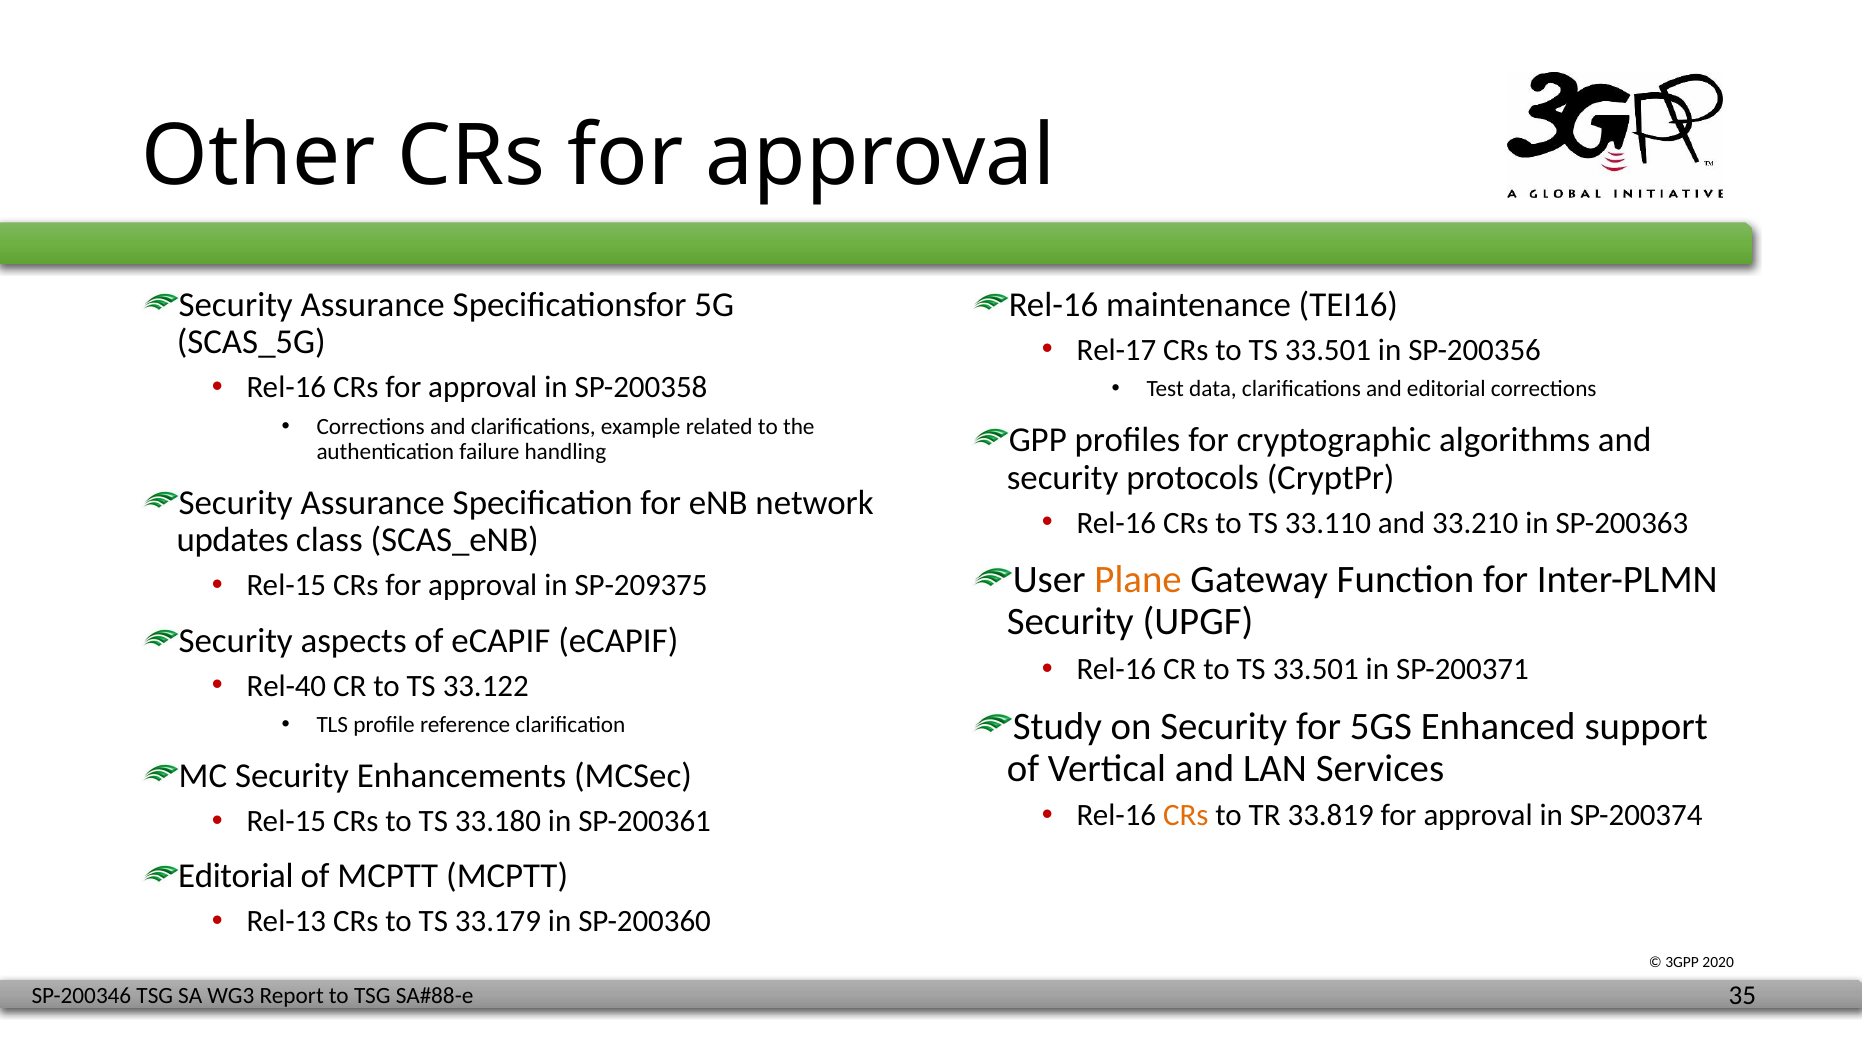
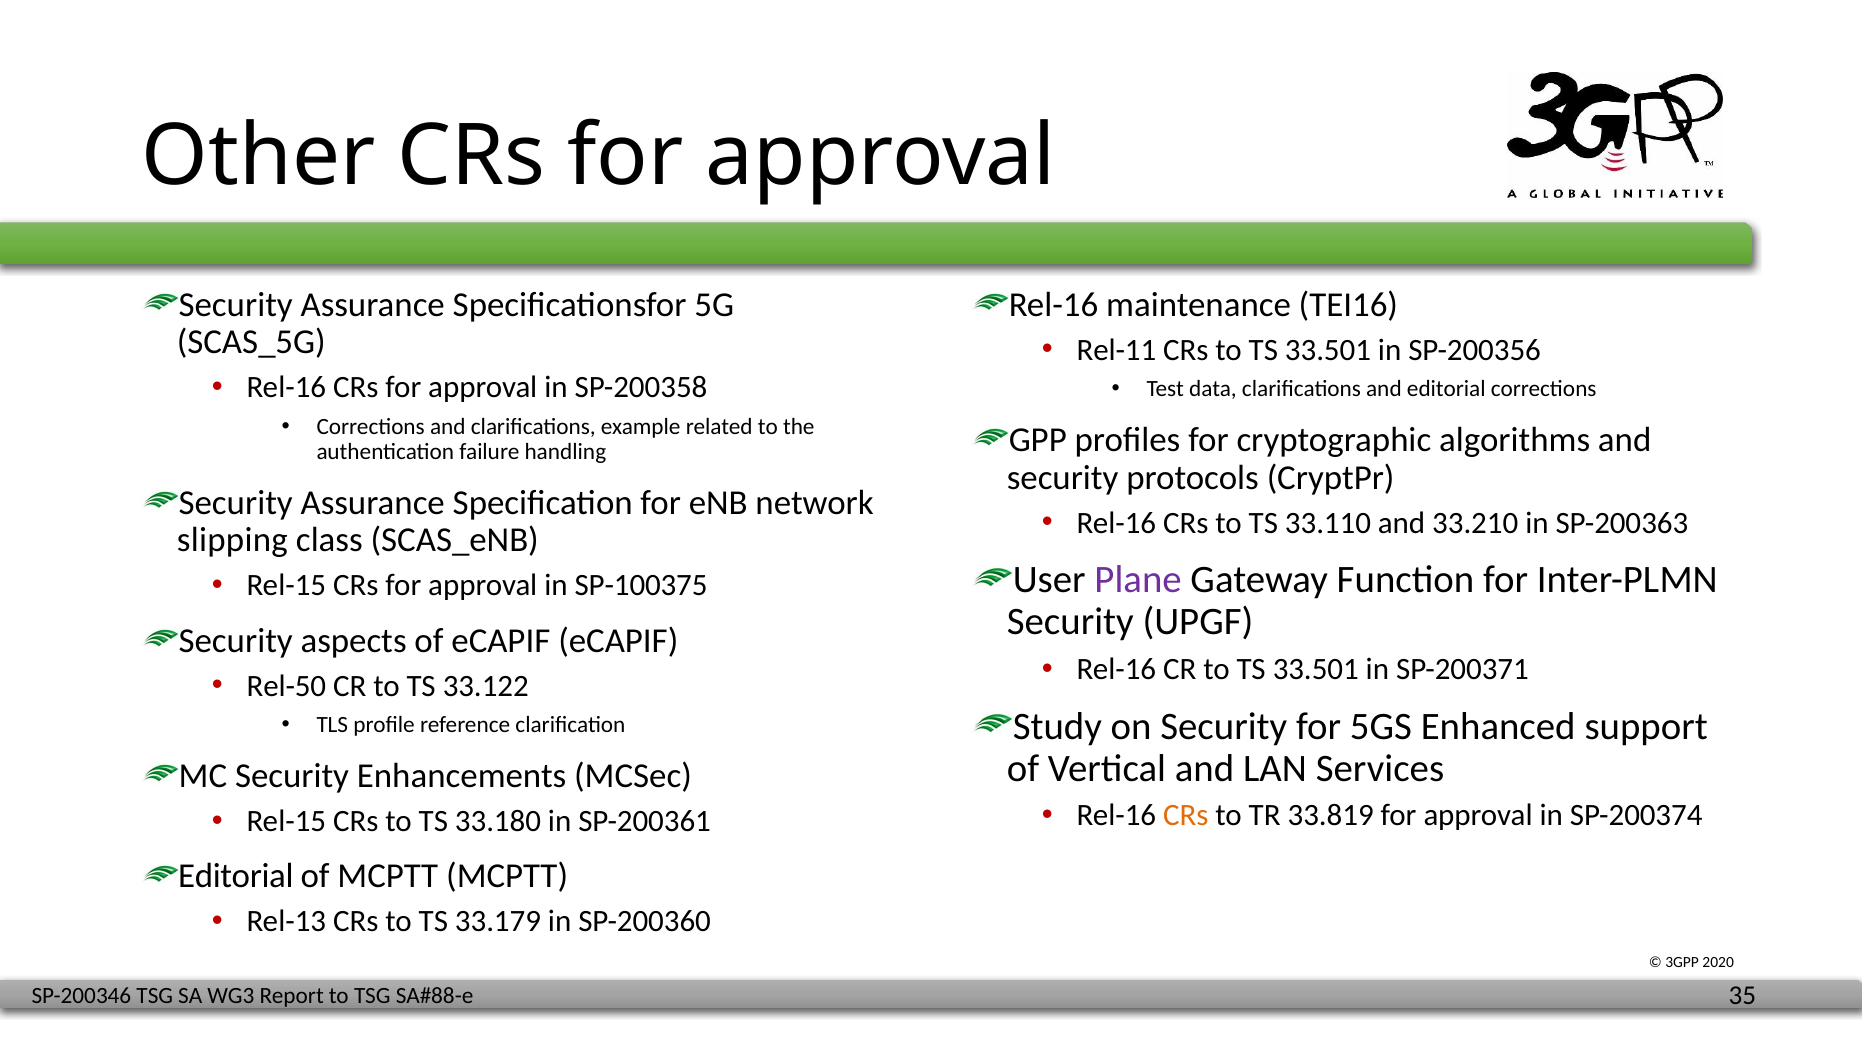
Rel-17: Rel-17 -> Rel-11
updates: updates -> slipping
Plane colour: orange -> purple
SP-209375: SP-209375 -> SP-100375
Rel-40: Rel-40 -> Rel-50
